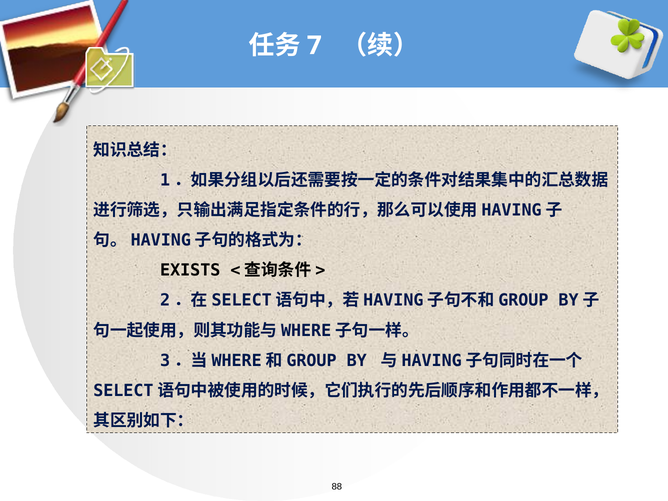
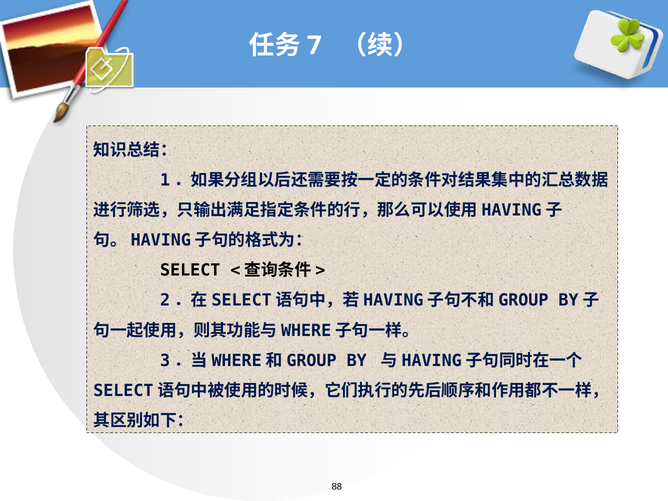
EXISTS: EXISTS -> SELECT
